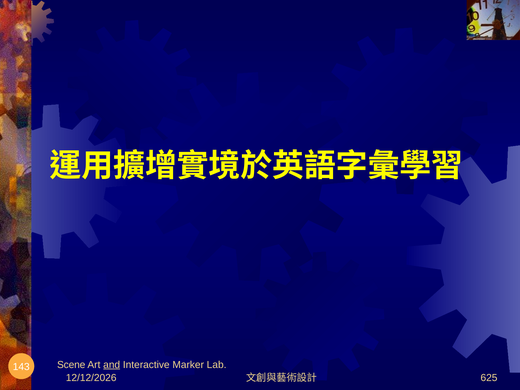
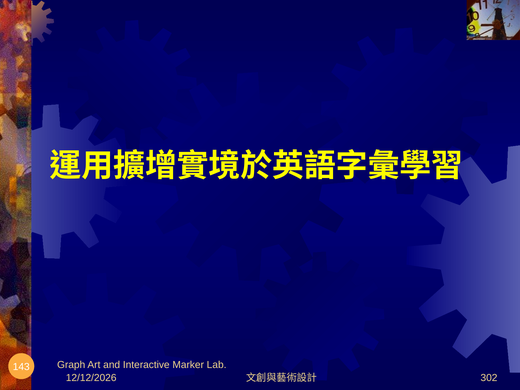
Scene: Scene -> Graph
and underline: present -> none
625: 625 -> 302
